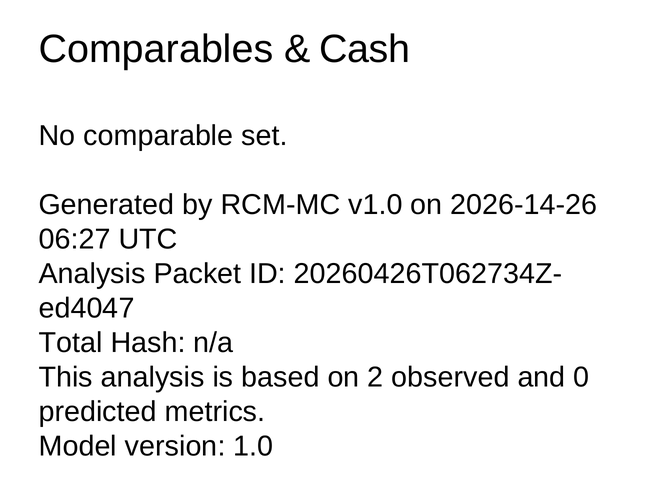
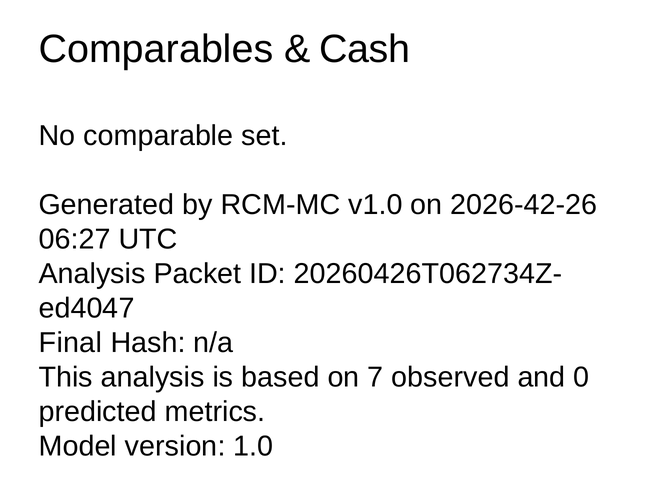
2026-14-26: 2026-14-26 -> 2026-42-26
Total: Total -> Final
2: 2 -> 7
